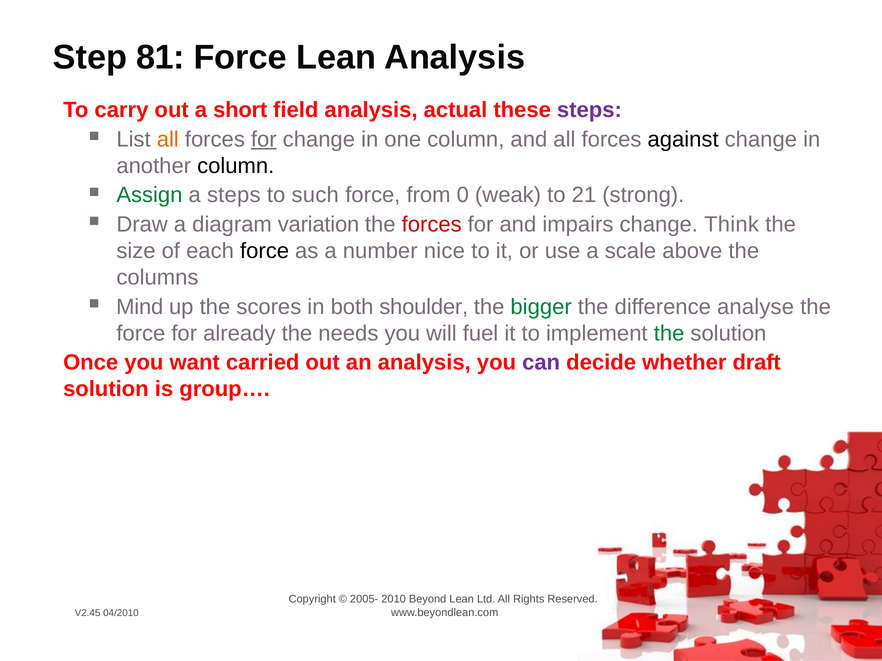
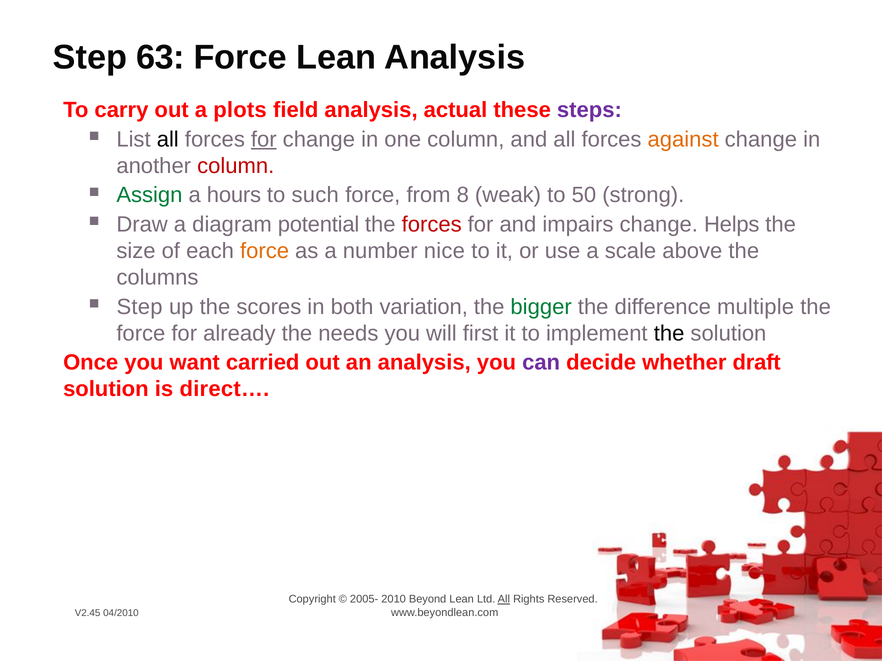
81: 81 -> 63
short: short -> plots
all at (168, 139) colour: orange -> black
against colour: black -> orange
column at (236, 166) colour: black -> red
a steps: steps -> hours
0: 0 -> 8
21: 21 -> 50
variation: variation -> potential
Think: Think -> Helps
force at (265, 251) colour: black -> orange
Mind at (140, 307): Mind -> Step
shoulder: shoulder -> variation
analyse: analyse -> multiple
fuel: fuel -> first
the at (669, 334) colour: green -> black
group…: group… -> direct…
All at (504, 600) underline: none -> present
